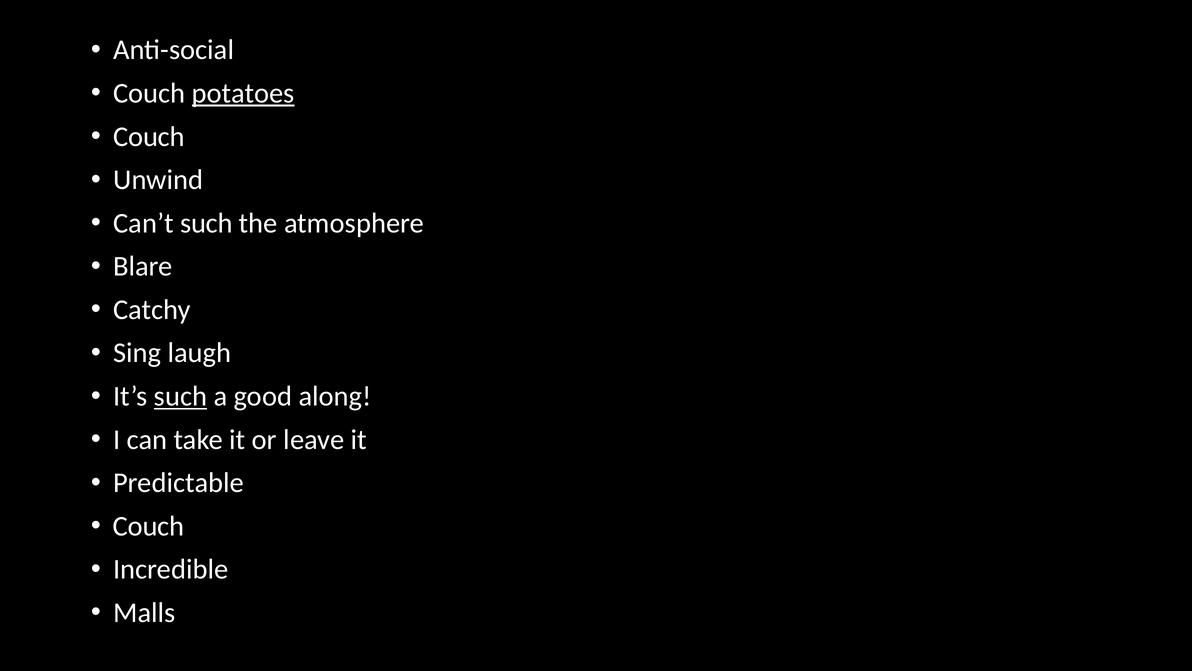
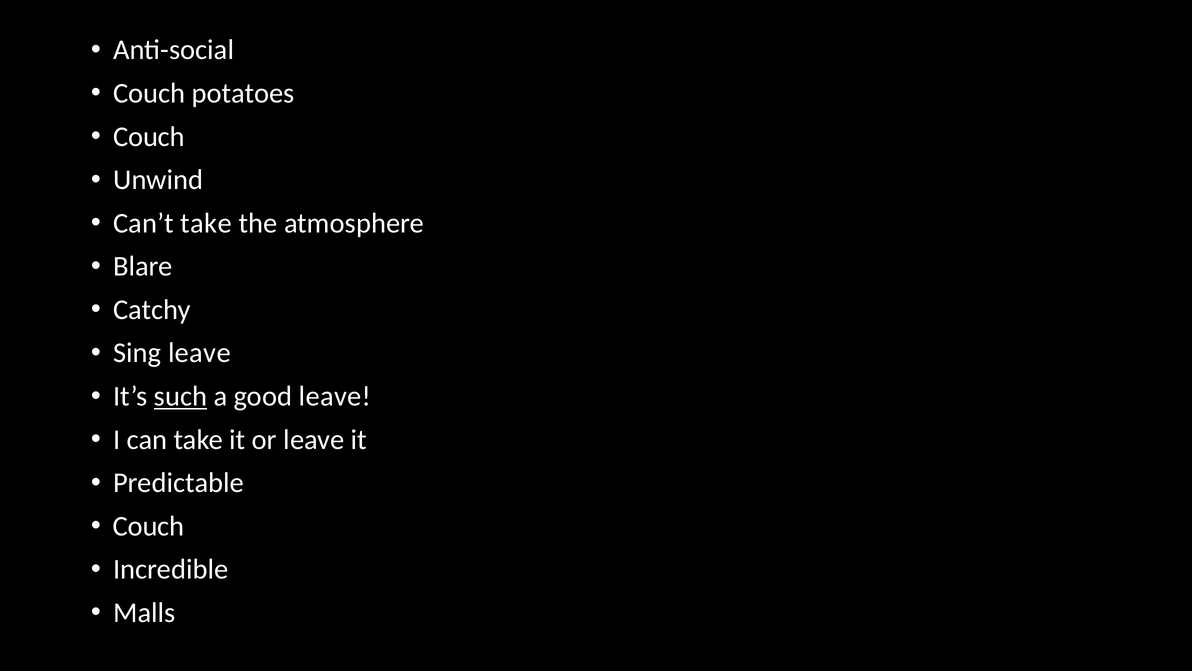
potatoes underline: present -> none
Can’t such: such -> take
Sing laugh: laugh -> leave
good along: along -> leave
